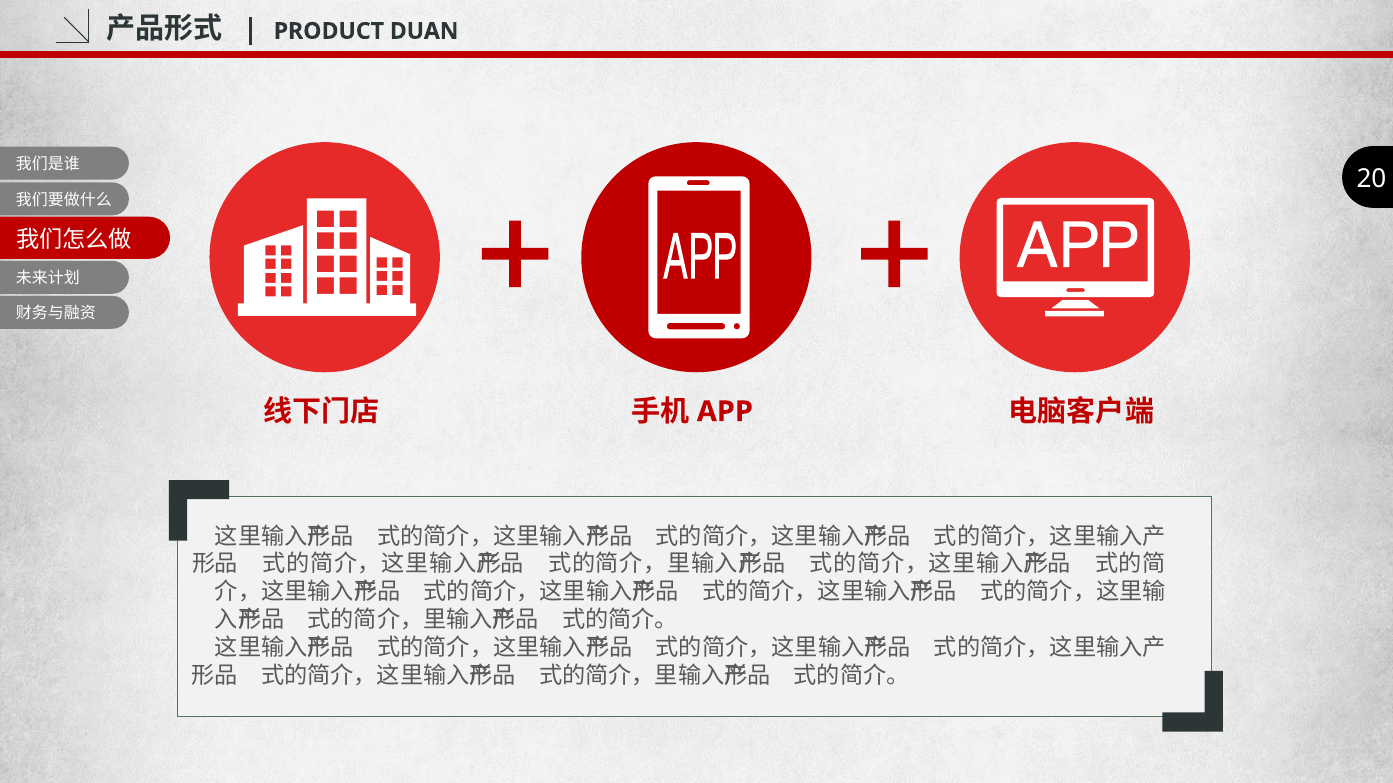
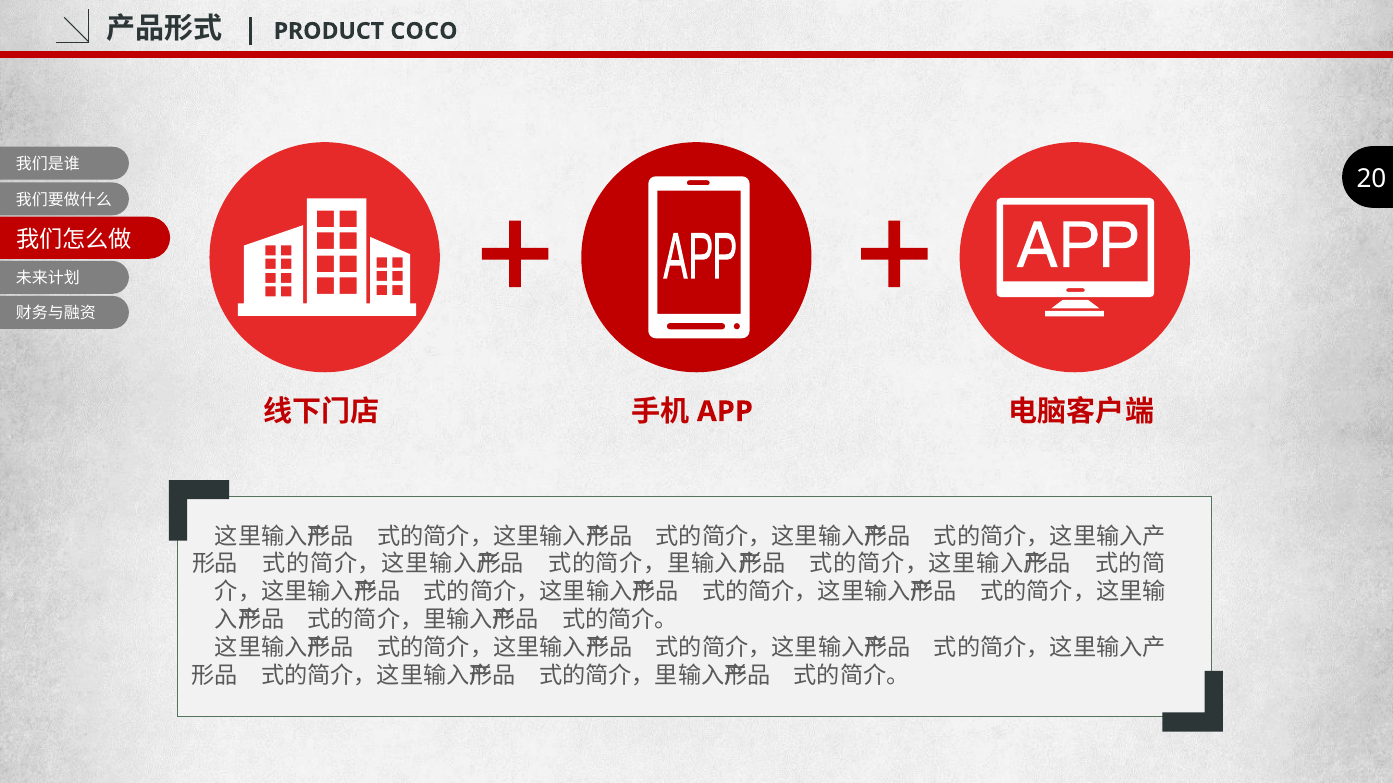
DUAN: DUAN -> COCO
